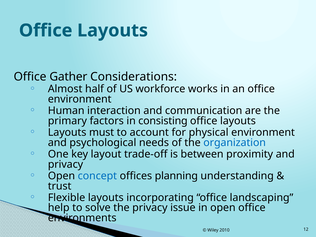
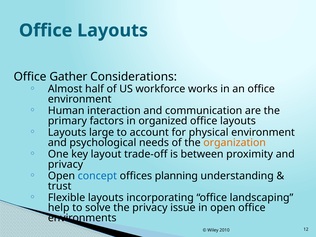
consisting: consisting -> organized
must: must -> large
organization colour: blue -> orange
